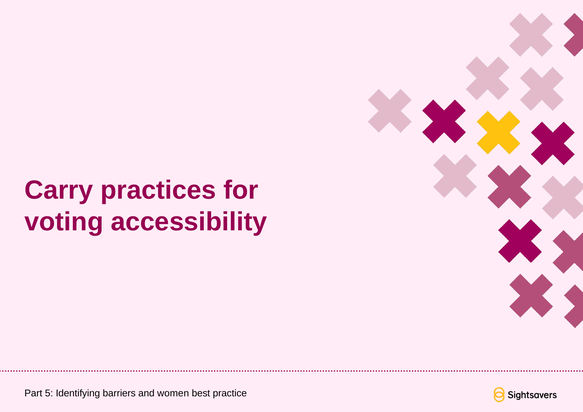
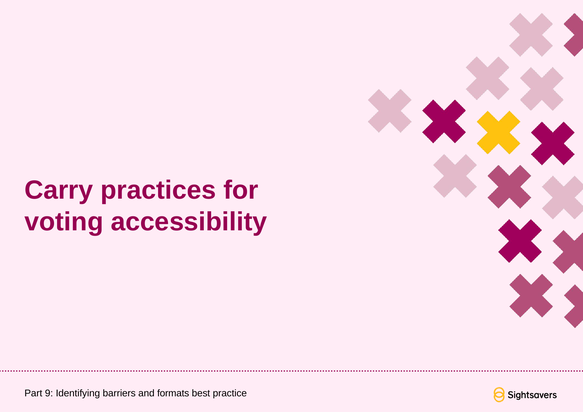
5: 5 -> 9
women: women -> formats
